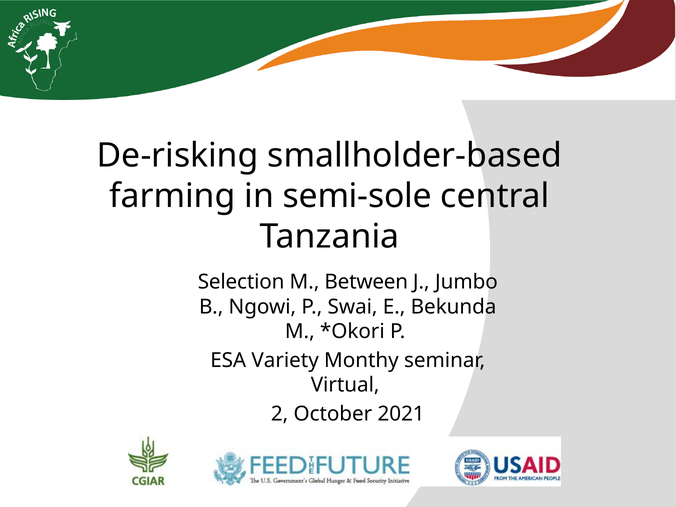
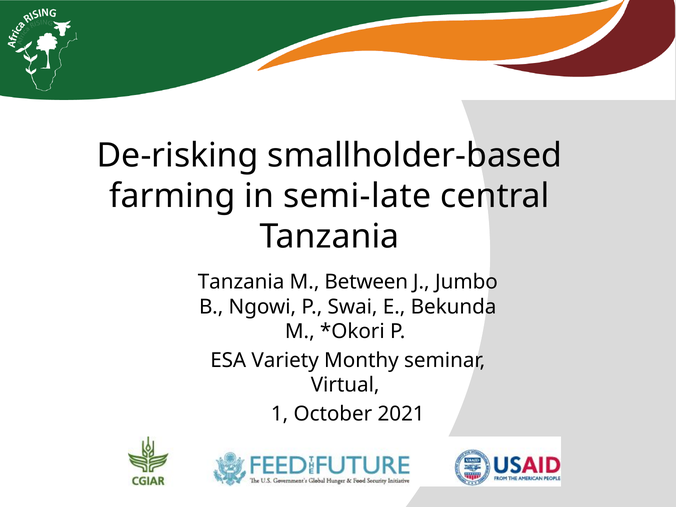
semi-sole: semi-sole -> semi-late
Selection at (241, 282): Selection -> Tanzania
2: 2 -> 1
